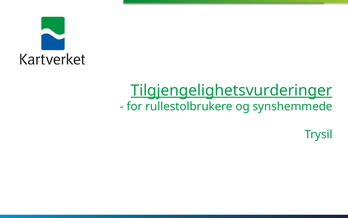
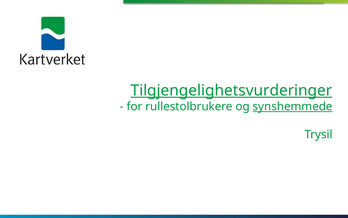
synshemmede underline: none -> present
